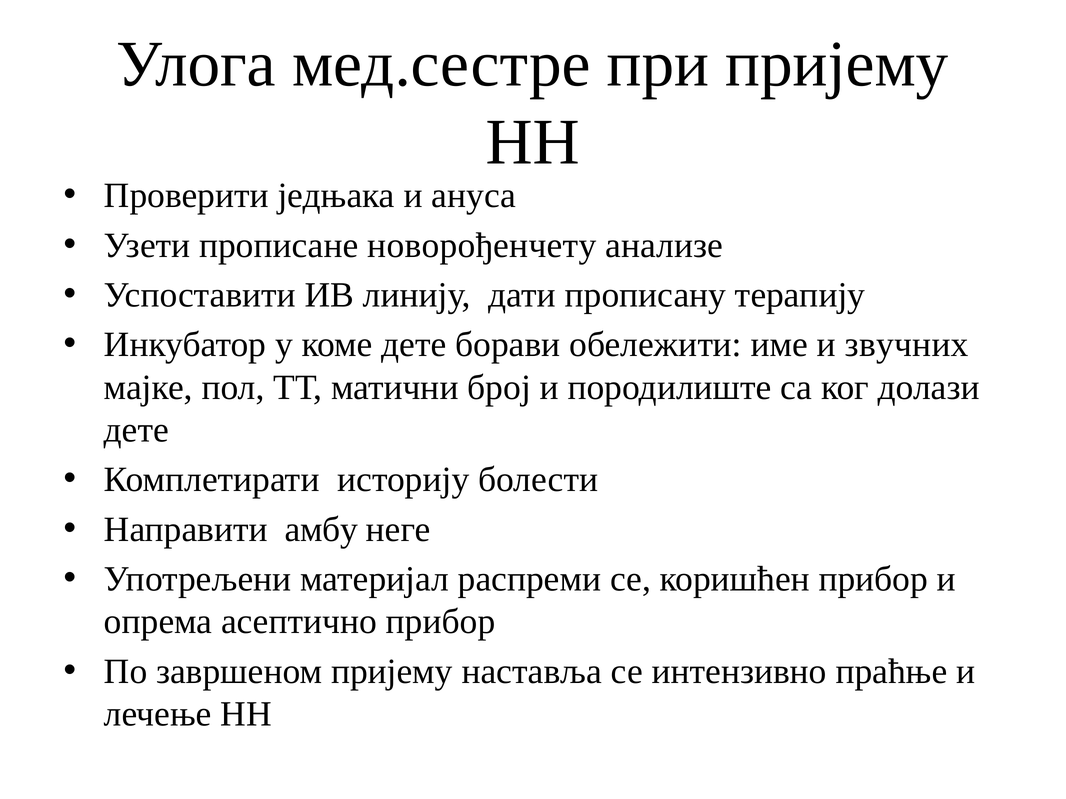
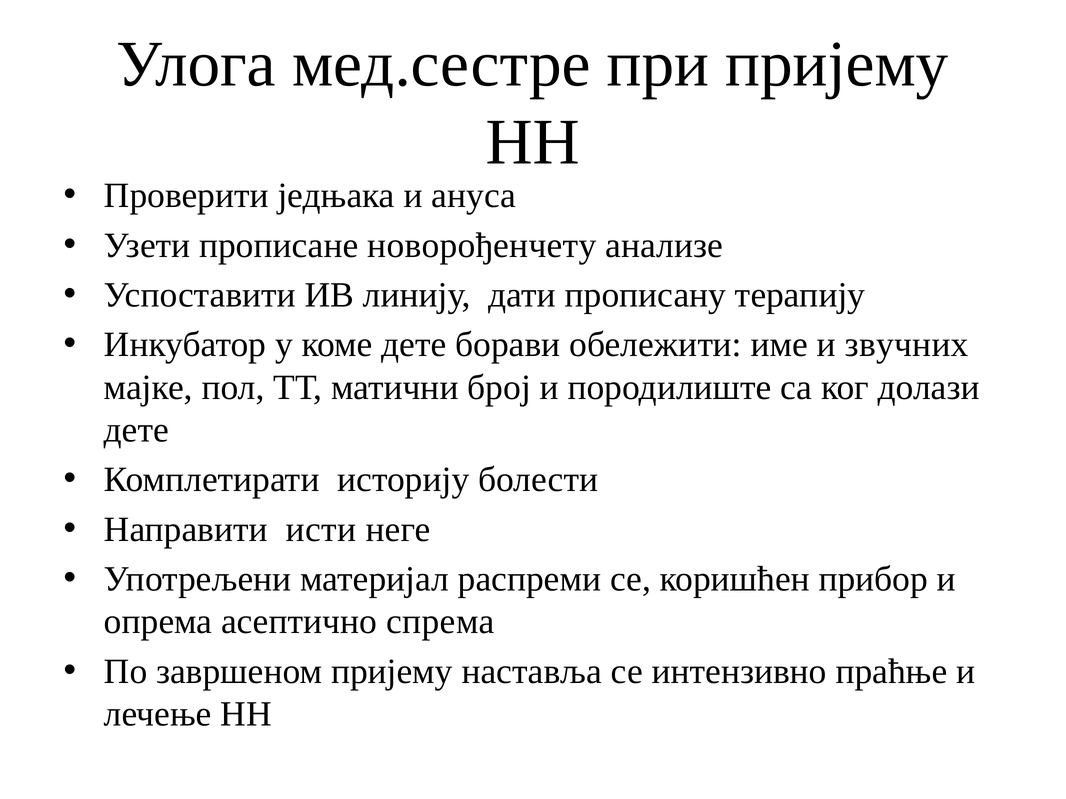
амбу: амбу -> исти
асептично прибор: прибор -> спрема
